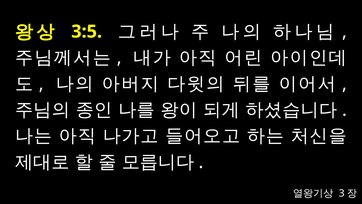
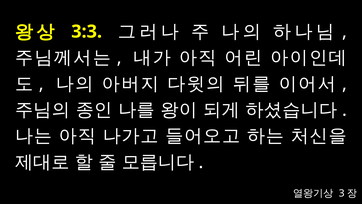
3:5: 3:5 -> 3:3
